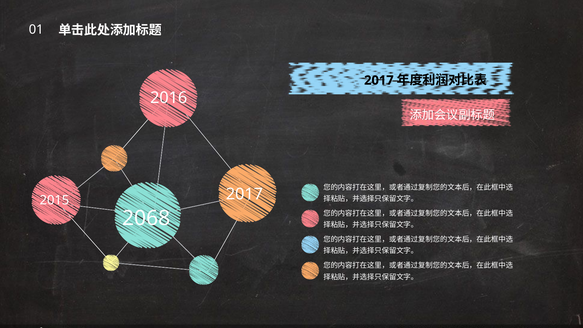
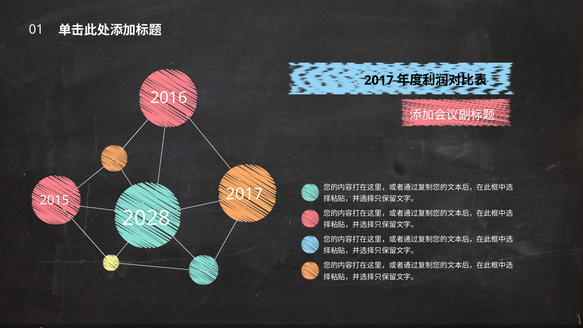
2068: 2068 -> 2028
